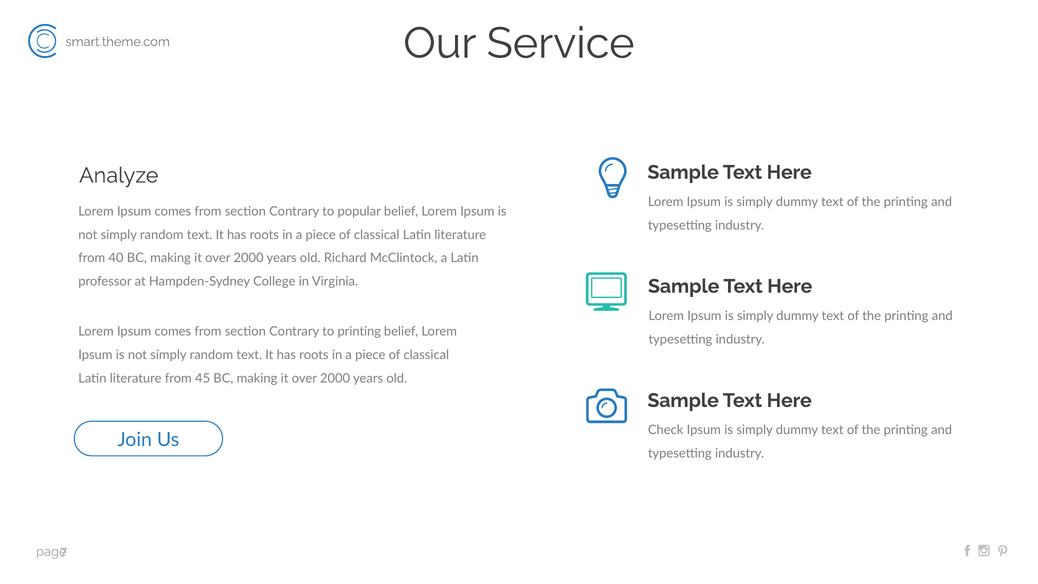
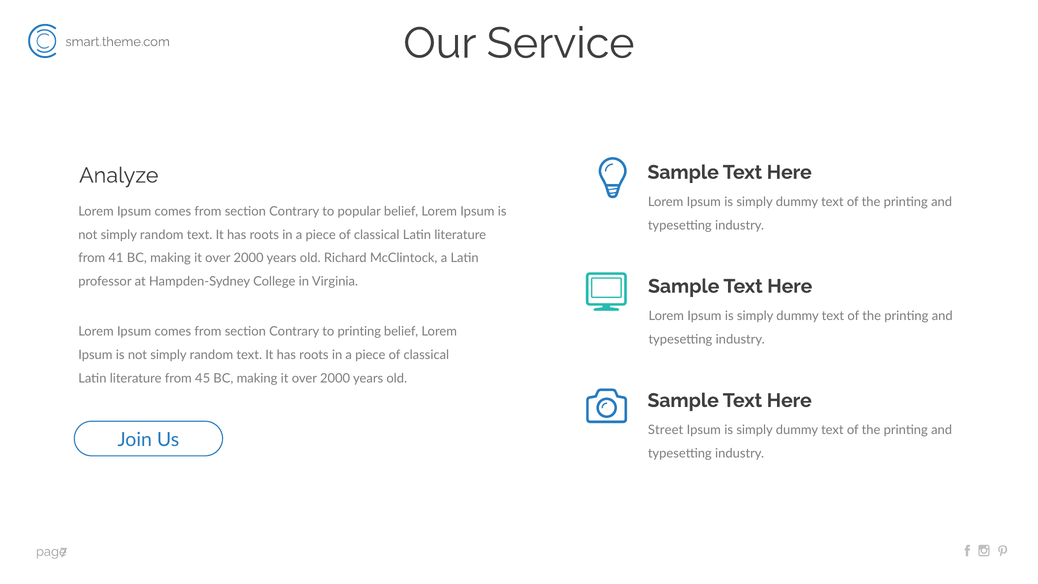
40: 40 -> 41
Check: Check -> Street
